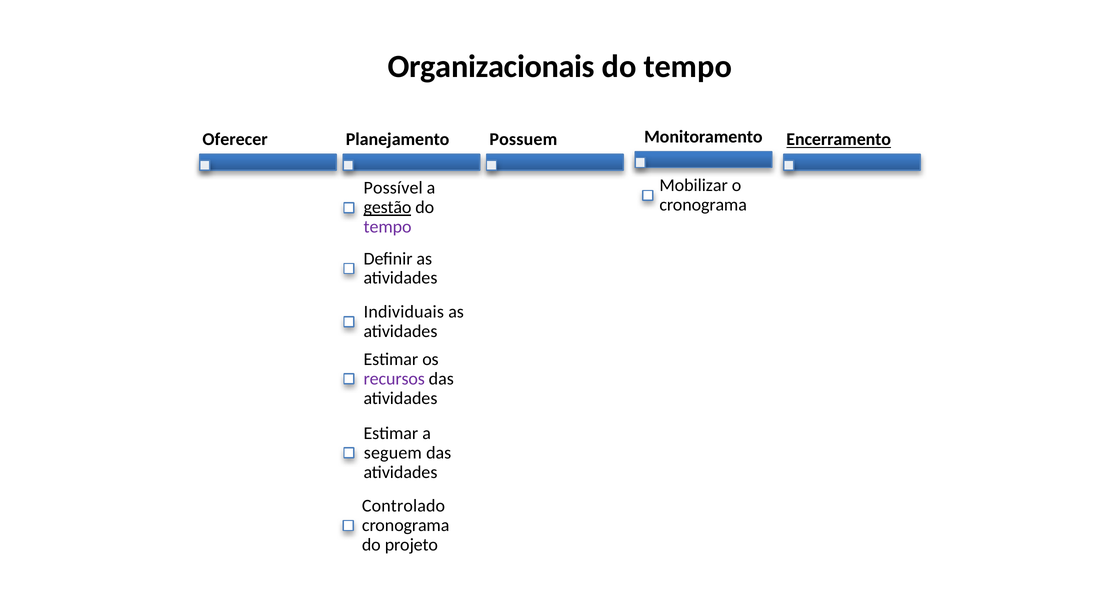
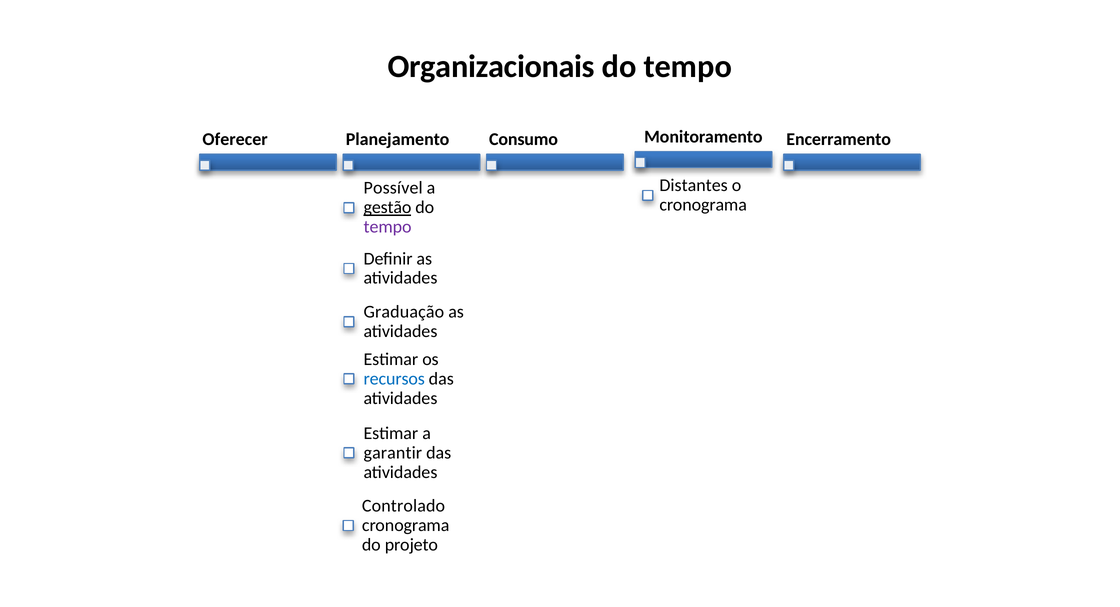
Possuem: Possuem -> Consumo
Encerramento underline: present -> none
Mobilizar: Mobilizar -> Distantes
Individuais: Individuais -> Graduação
recursos colour: purple -> blue
seguem: seguem -> garantir
